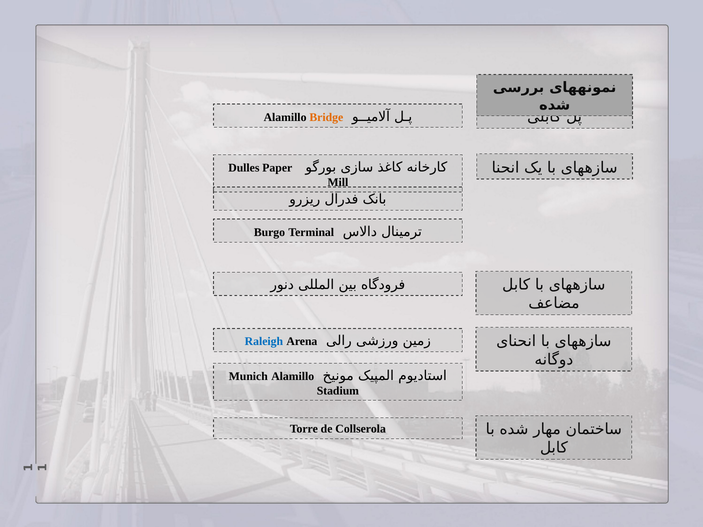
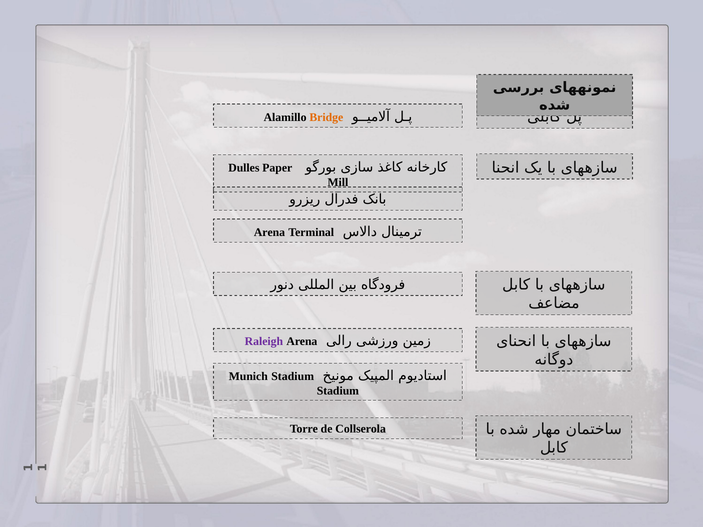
Burgo at (269, 232): Burgo -> Arena
Raleigh colour: blue -> purple
Munich Alamillo: Alamillo -> Stadium
